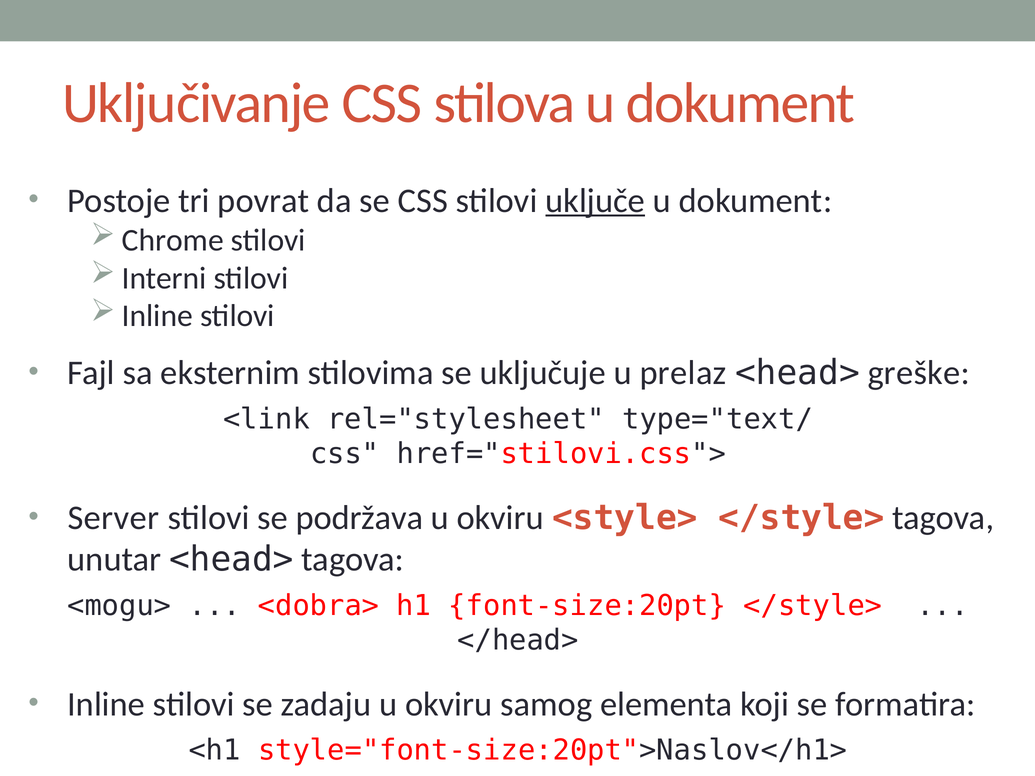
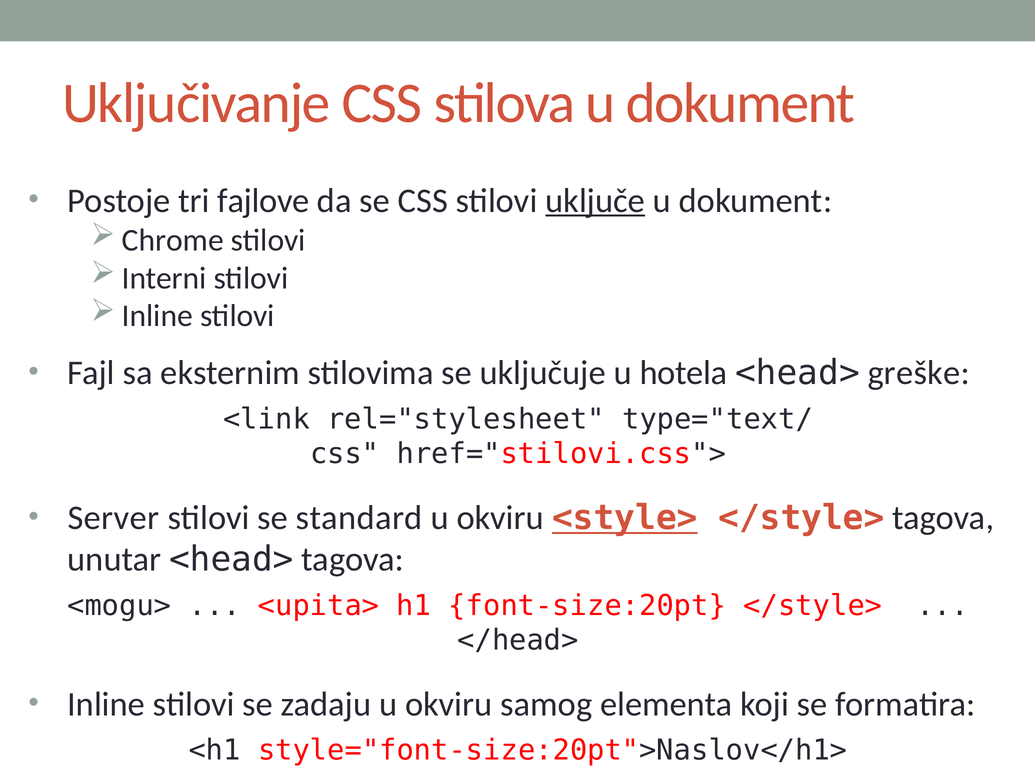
povrat: povrat -> fajlove
prelaz: prelaz -> hotela
podržava: podržava -> standard
<style> underline: none -> present
<dobra>: <dobra> -> <upita>
